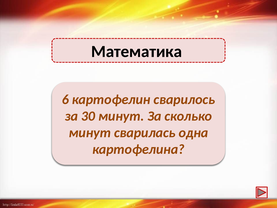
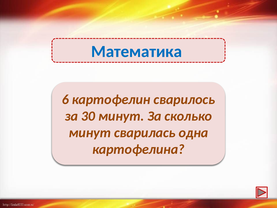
Математика colour: black -> blue
